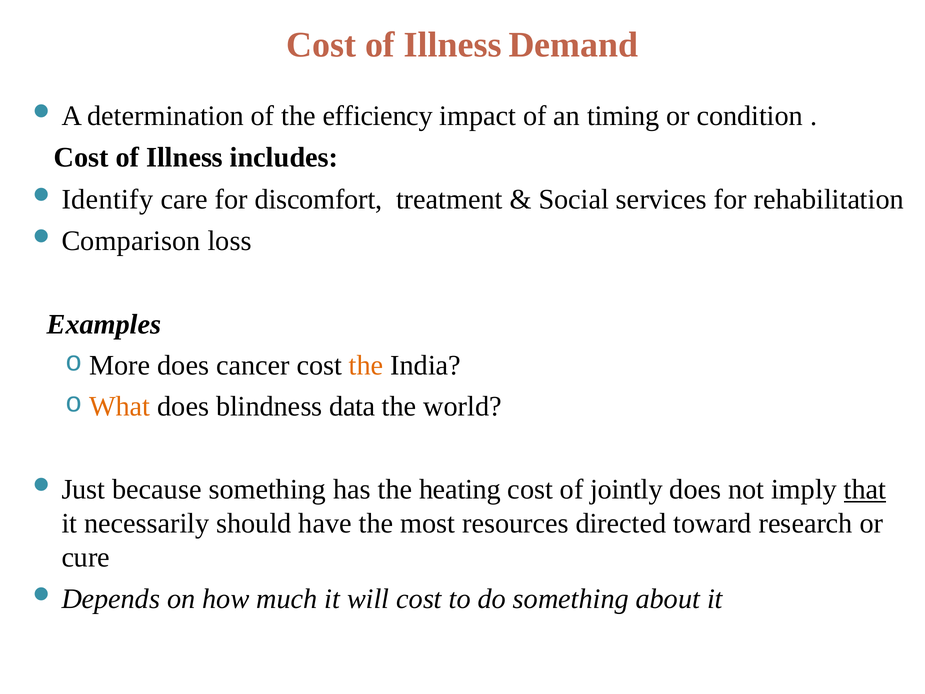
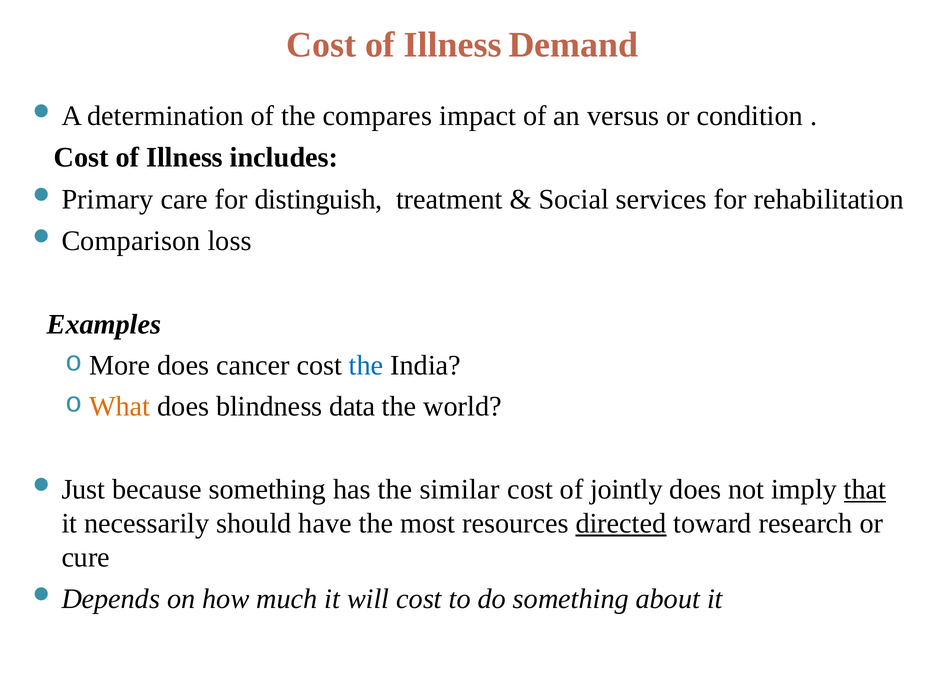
efficiency: efficiency -> compares
timing: timing -> versus
Identify: Identify -> Primary
discomfort: discomfort -> distinguish
the at (366, 365) colour: orange -> blue
heating: heating -> similar
directed underline: none -> present
